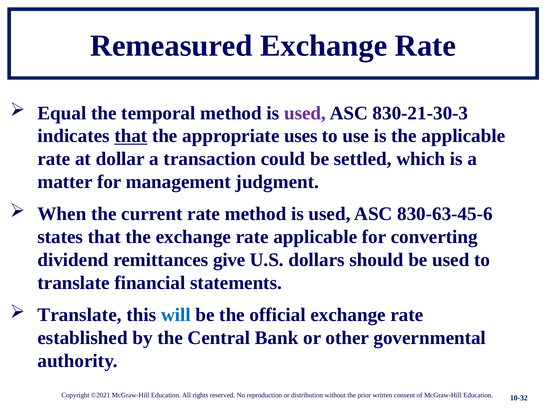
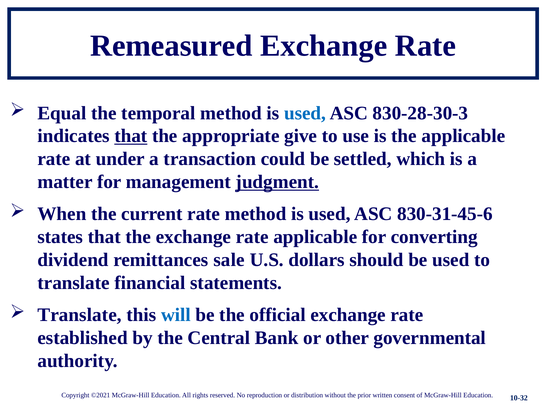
used at (305, 113) colour: purple -> blue
830-21-30-3: 830-21-30-3 -> 830-28-30-3
uses: uses -> give
dollar: dollar -> under
judgment underline: none -> present
830-63-45-6: 830-63-45-6 -> 830-31-45-6
give: give -> sale
